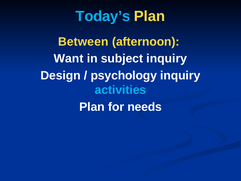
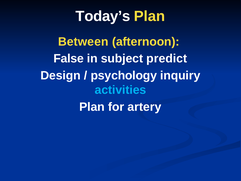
Today’s colour: light blue -> white
Want: Want -> False
subject inquiry: inquiry -> predict
needs: needs -> artery
